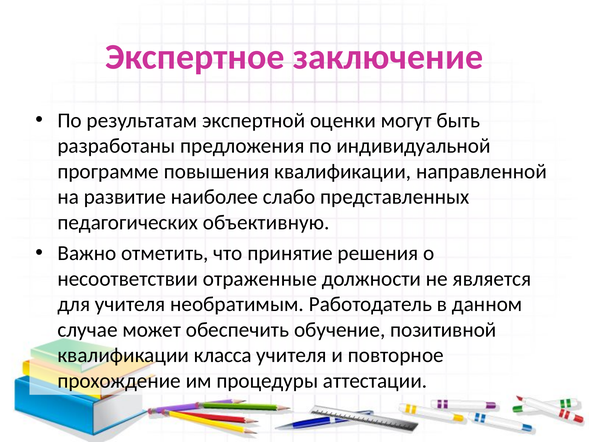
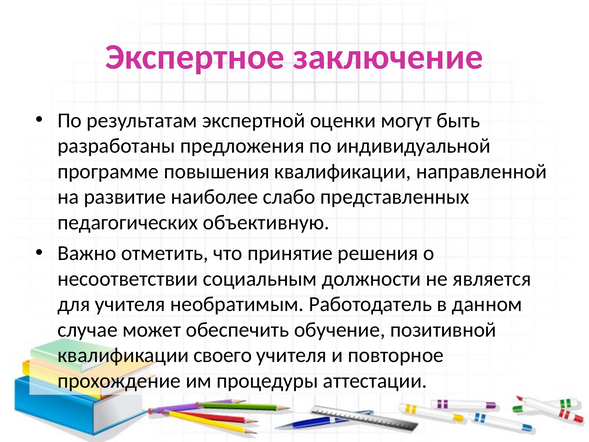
отраженные: отраженные -> социальным
класса: класса -> своего
